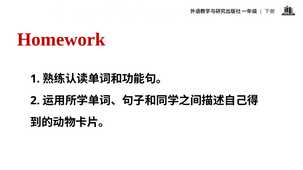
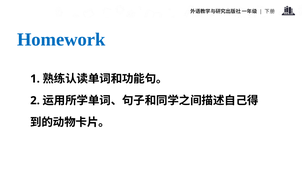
Homework colour: red -> blue
